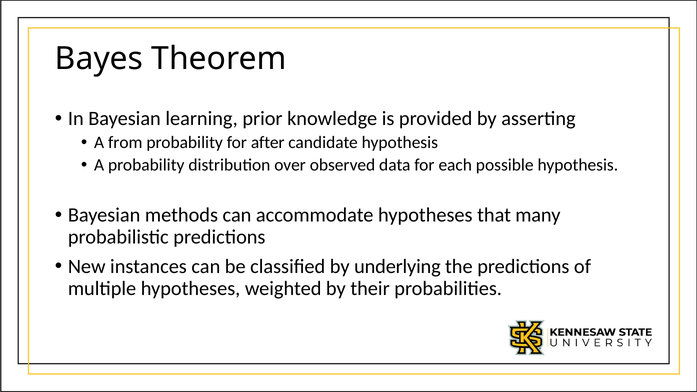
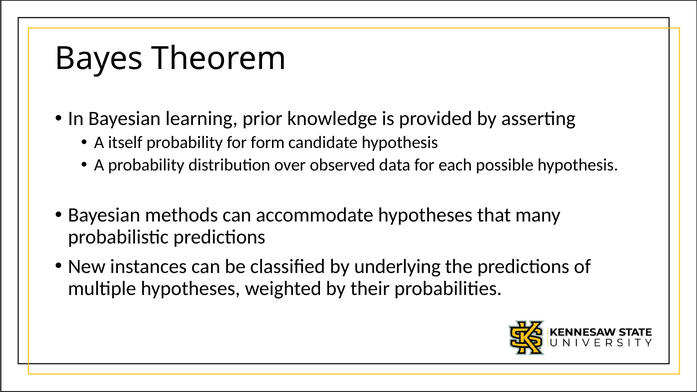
from: from -> itself
after: after -> form
